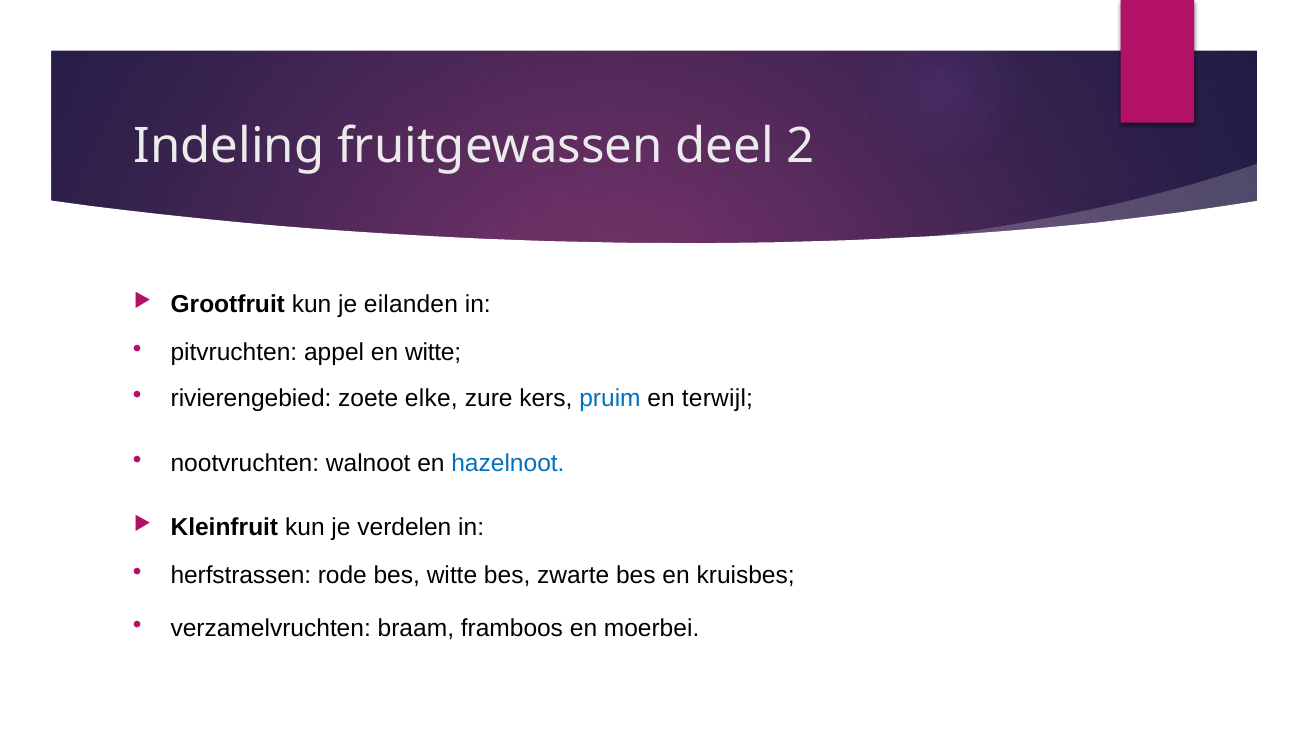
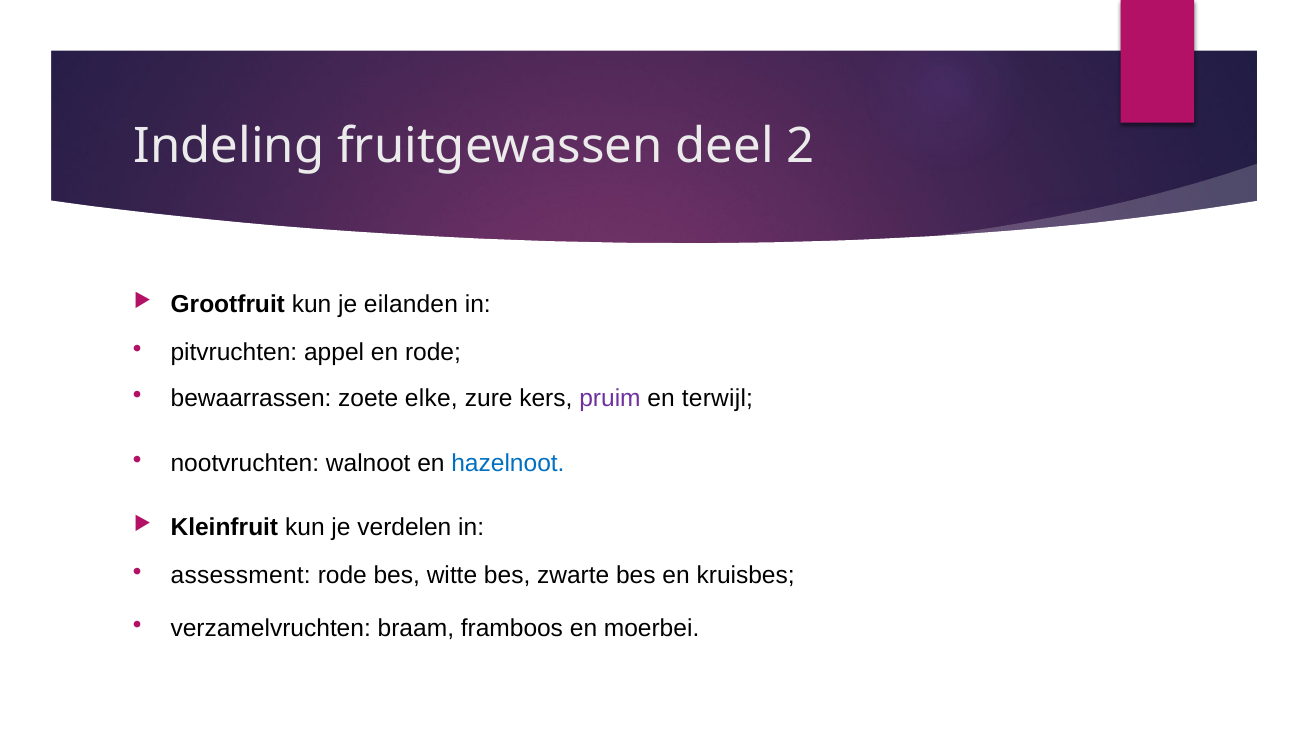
en witte: witte -> rode
rivierengebied: rivierengebied -> bewaarrassen
pruim colour: blue -> purple
herfstrassen: herfstrassen -> assessment
